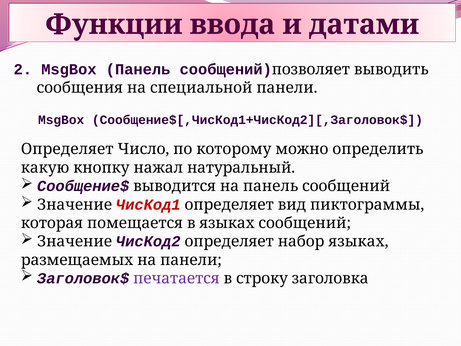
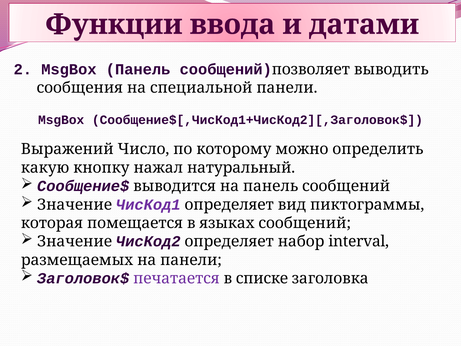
Определяет at (67, 149): Определяет -> Выражений
ЧисКод1 colour: red -> purple
набор языках: языках -> interval
строку: строку -> списке
